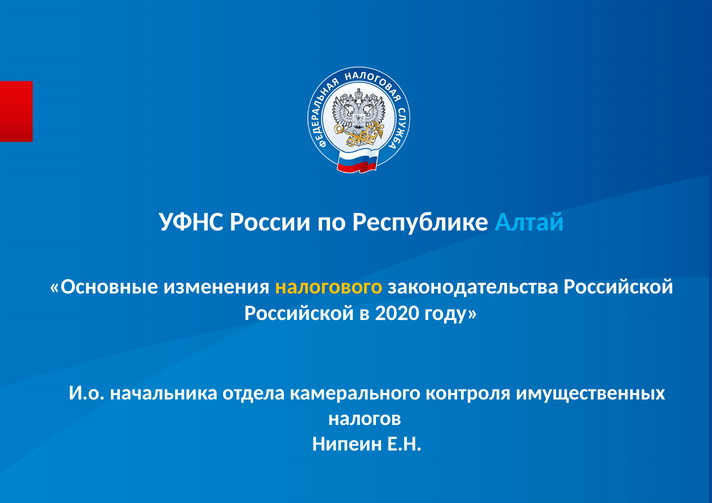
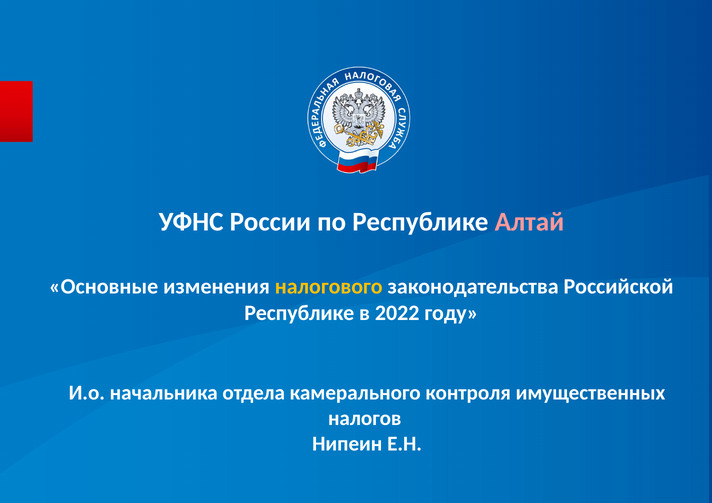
Алтай colour: light blue -> pink
Российской at (299, 313): Российской -> Республике
2020: 2020 -> 2022
